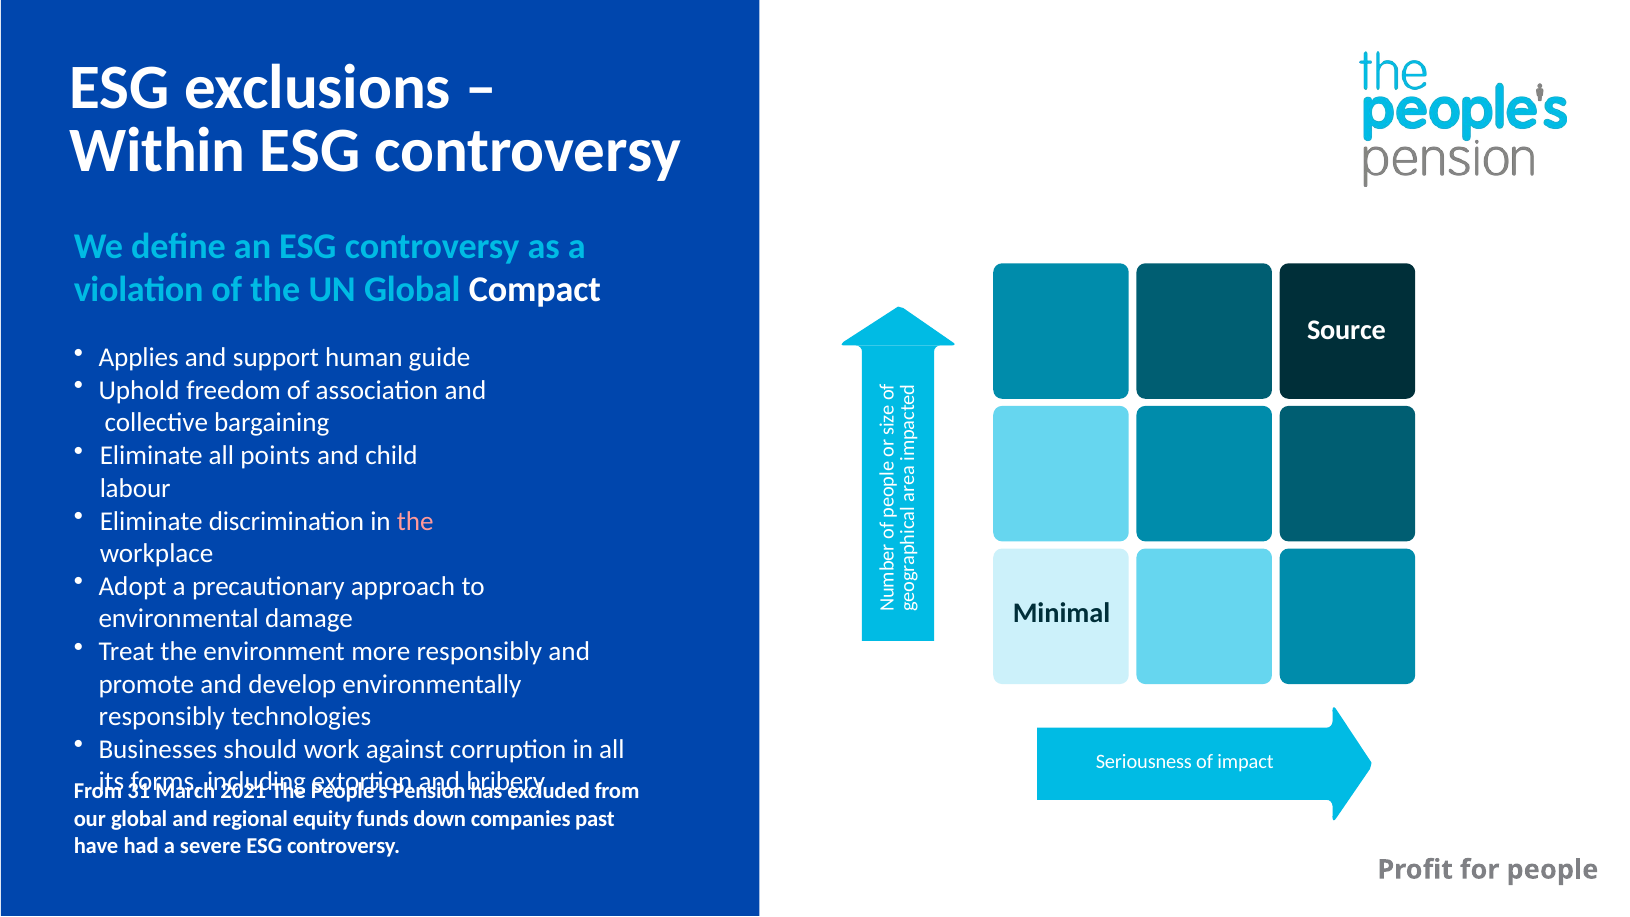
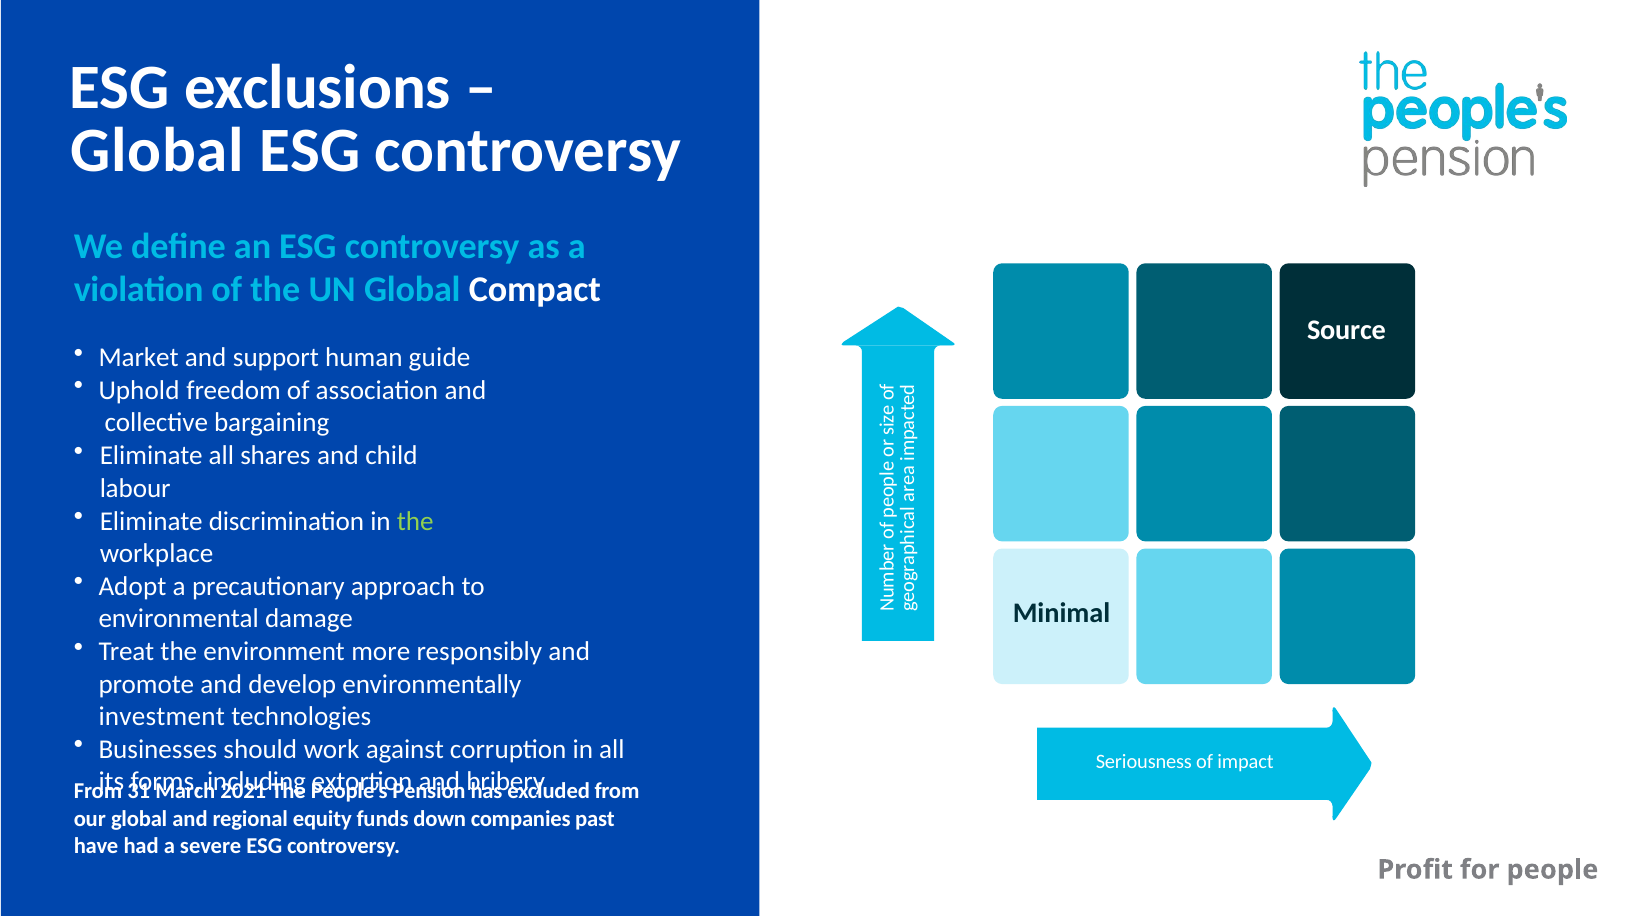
Within at (158, 151): Within -> Global
Applies: Applies -> Market
points: points -> shares
the at (415, 521) colour: pink -> light green
responsibly at (162, 717): responsibly -> investment
